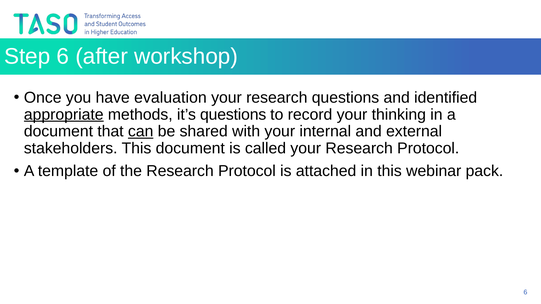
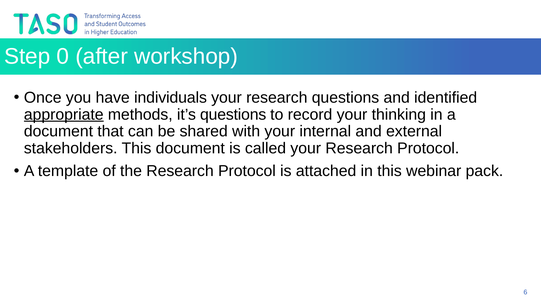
Step 6: 6 -> 0
evaluation: evaluation -> individuals
can underline: present -> none
